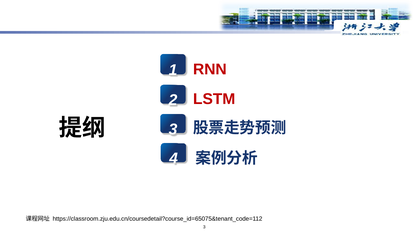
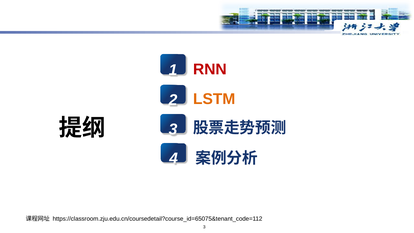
LSTM colour: red -> orange
